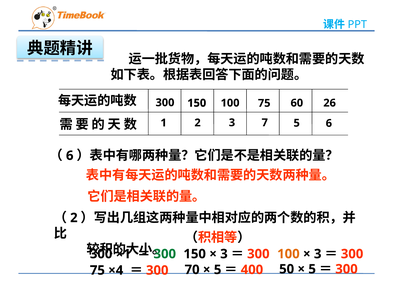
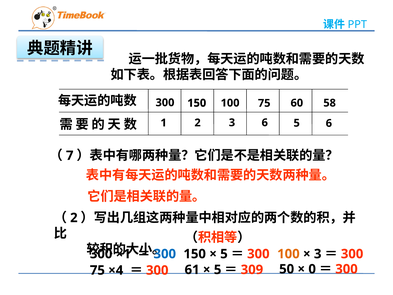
26: 26 -> 58
3 7: 7 -> 6
6 at (70, 155): 6 -> 7
300 at (165, 254) colour: green -> blue
3 at (224, 254): 3 -> 5
70: 70 -> 61
400: 400 -> 309
5 at (312, 269): 5 -> 0
